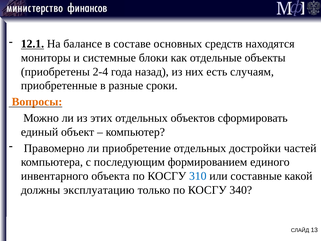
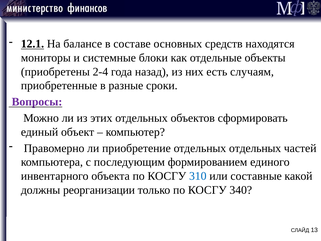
Вопросы colour: orange -> purple
отдельных достройки: достройки -> отдельных
эксплуатацию: эксплуатацию -> реорганизации
